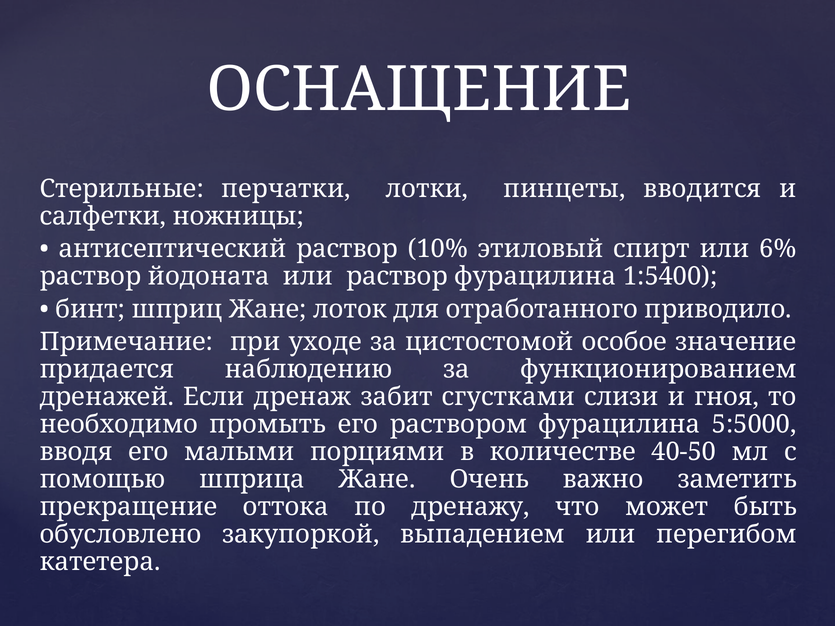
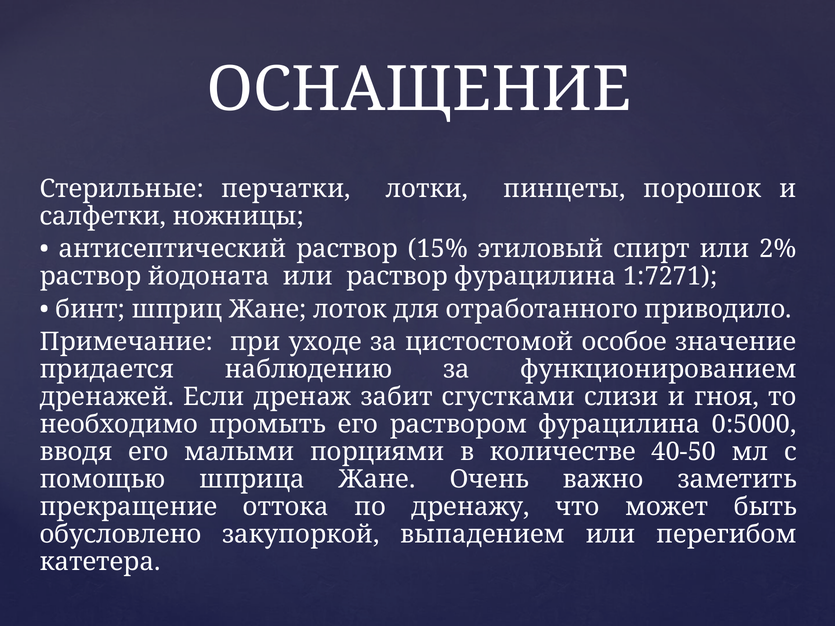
вводится: вводится -> порошок
10%: 10% -> 15%
6%: 6% -> 2%
1:5400: 1:5400 -> 1:7271
5:5000: 5:5000 -> 0:5000
